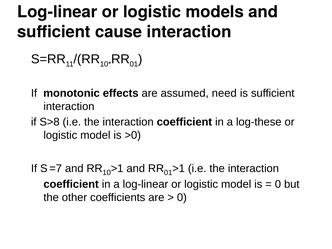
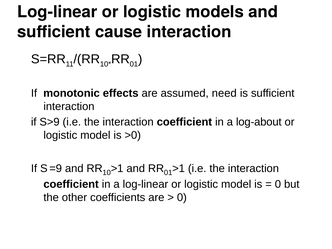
S>8: S>8 -> S>9
log-these: log-these -> log-about
=7: =7 -> =9
